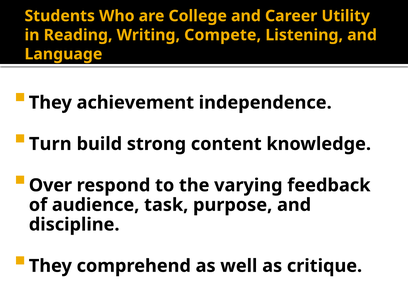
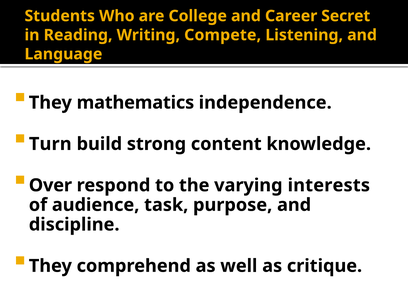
Utility: Utility -> Secret
achievement: achievement -> mathematics
feedback: feedback -> interests
